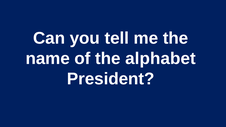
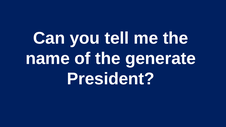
alphabet: alphabet -> generate
